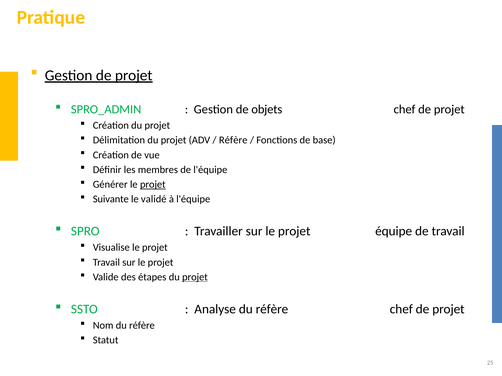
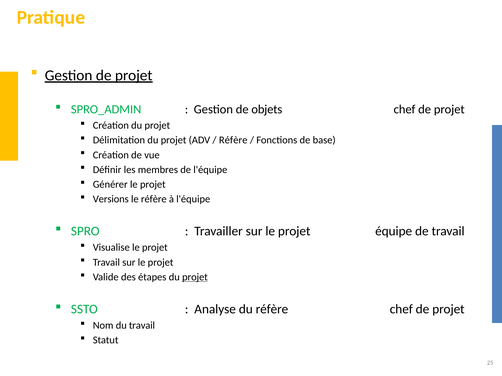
projet at (153, 185) underline: present -> none
Suivante: Suivante -> Versions
le validé: validé -> réfère
Nom du réfère: réfère -> travail
